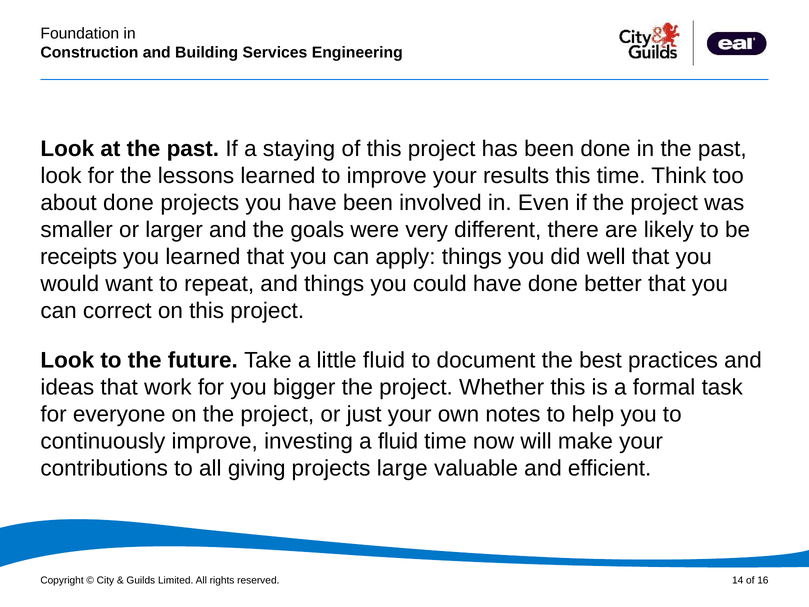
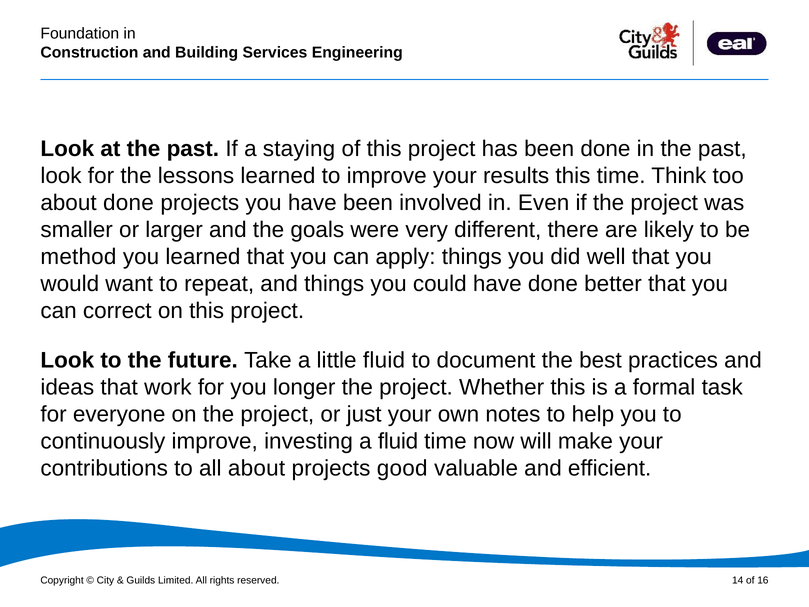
receipts: receipts -> method
bigger: bigger -> longer
all giving: giving -> about
large: large -> good
